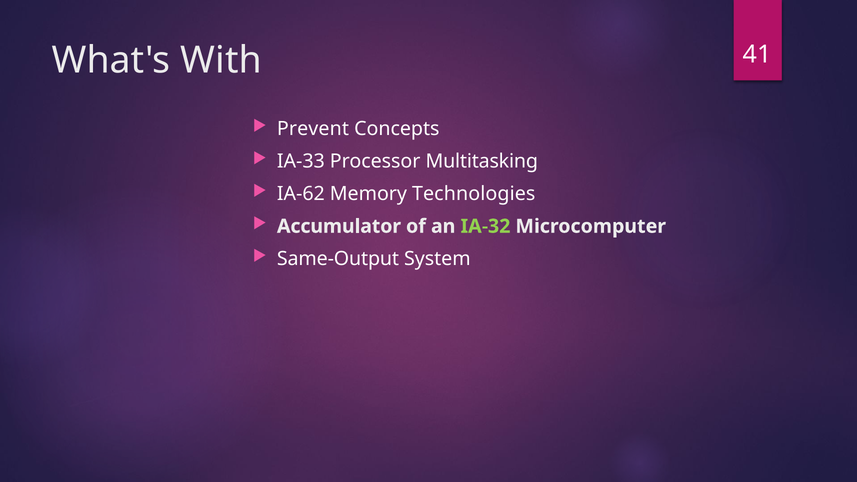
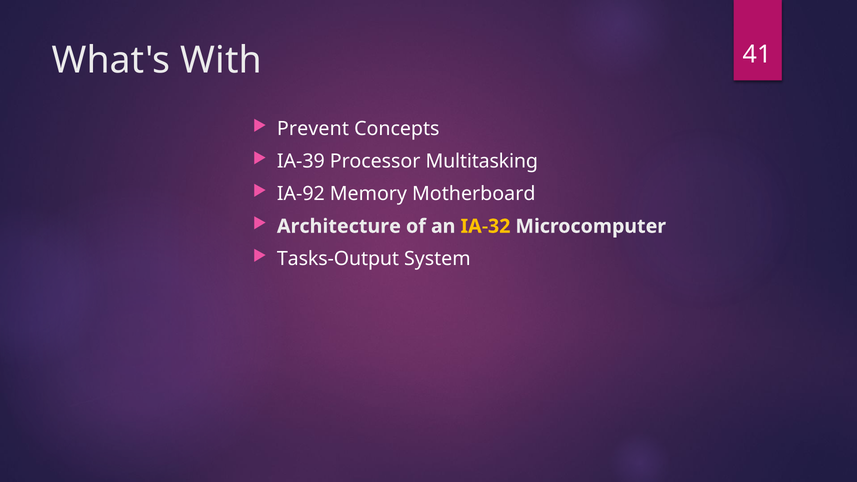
IA-33: IA-33 -> IA-39
IA-62: IA-62 -> IA-92
Technologies: Technologies -> Motherboard
Accumulator: Accumulator -> Architecture
IA-32 colour: light green -> yellow
Same-Output: Same-Output -> Tasks-Output
